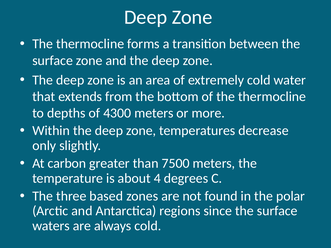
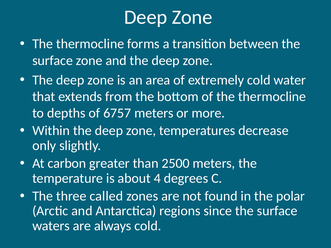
4300: 4300 -> 6757
7500: 7500 -> 2500
based: based -> called
